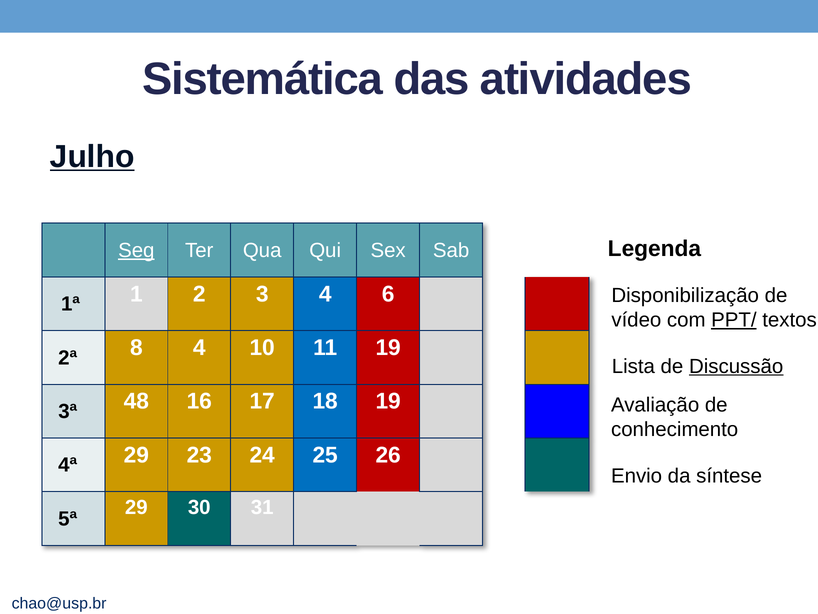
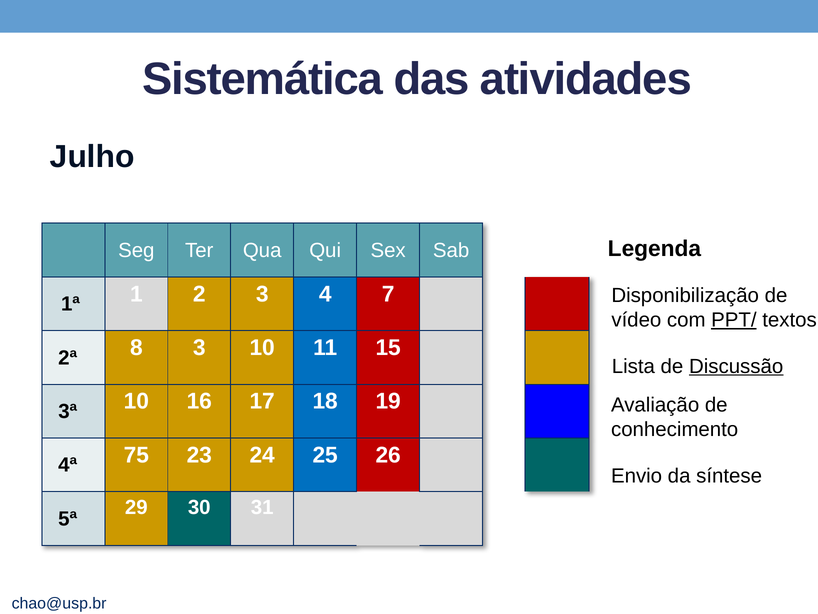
Julho underline: present -> none
Seg underline: present -> none
6: 6 -> 7
8 4: 4 -> 3
11 19: 19 -> 15
3ª 48: 48 -> 10
4ª 29: 29 -> 75
